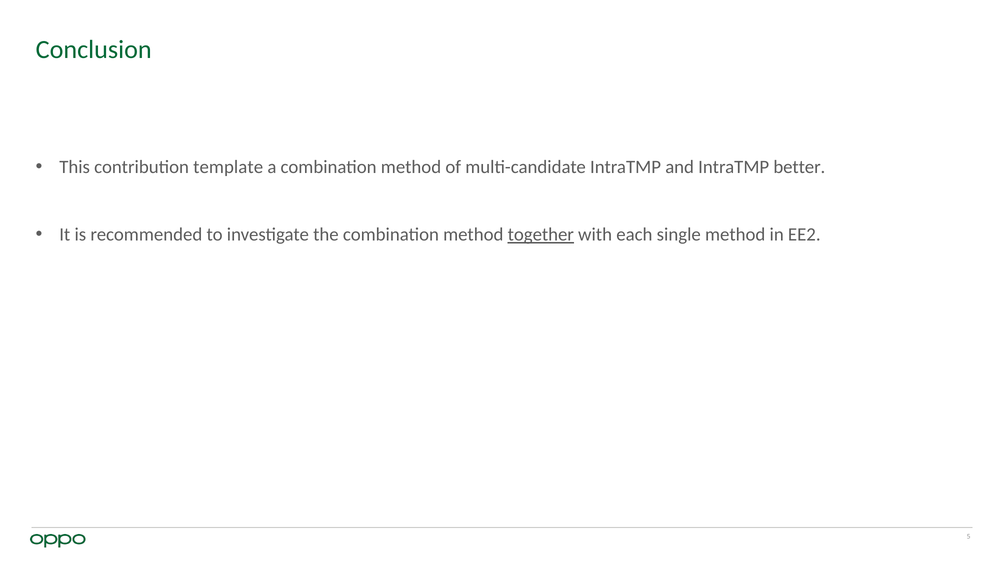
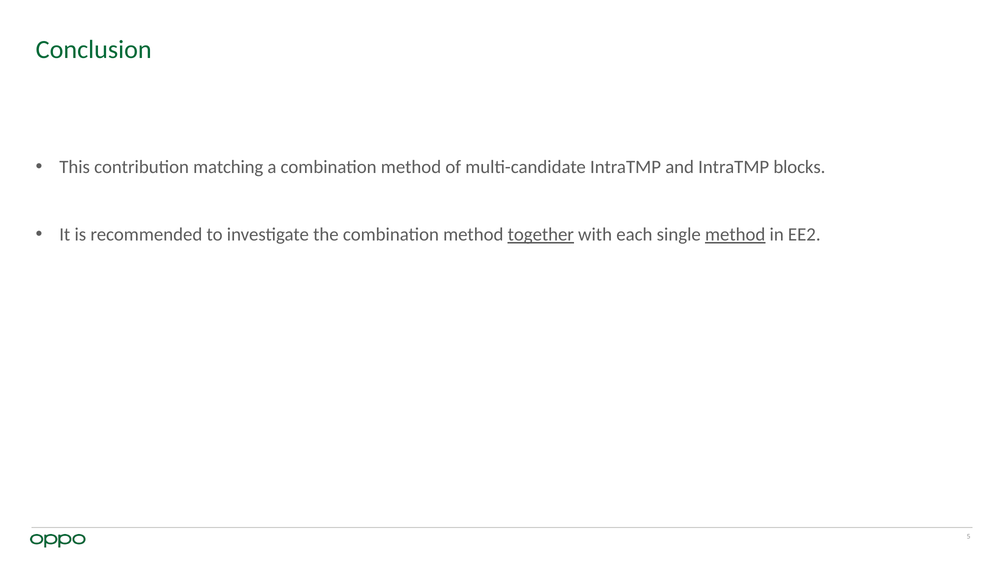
template: template -> matching
better: better -> blocks
method at (735, 235) underline: none -> present
